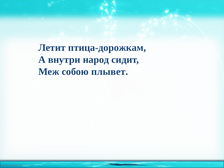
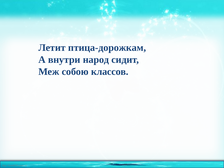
плывет: плывет -> классов
